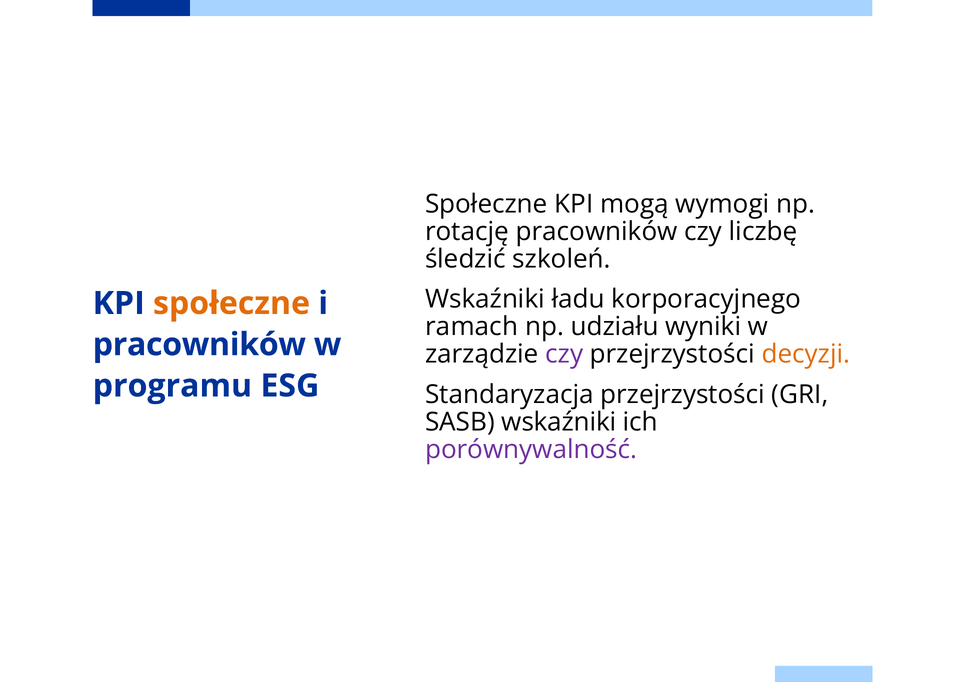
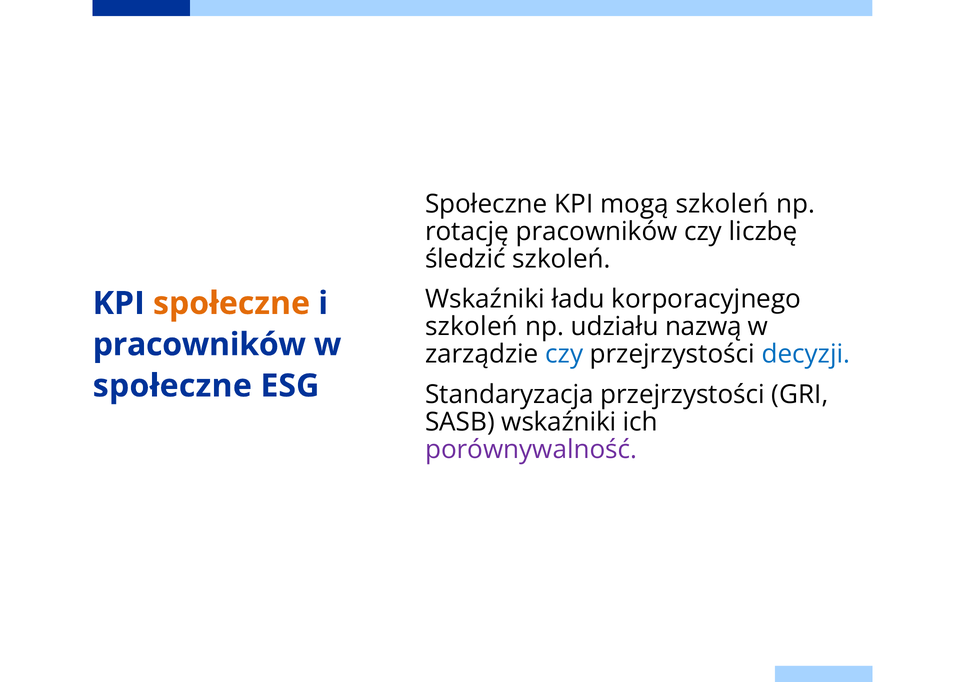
mogą wymogi: wymogi -> szkoleń
ramach at (472, 327): ramach -> szkoleń
wyniki: wyniki -> nazwą
czy at (564, 354) colour: purple -> blue
decyzji colour: orange -> blue
programu at (172, 386): programu -> społeczne
